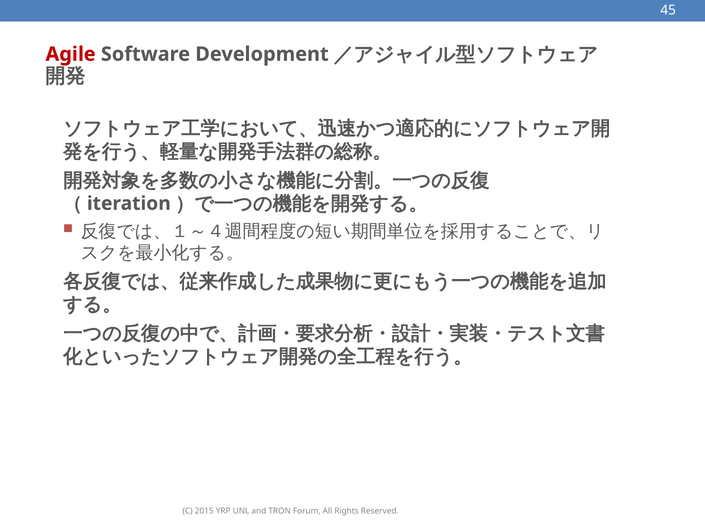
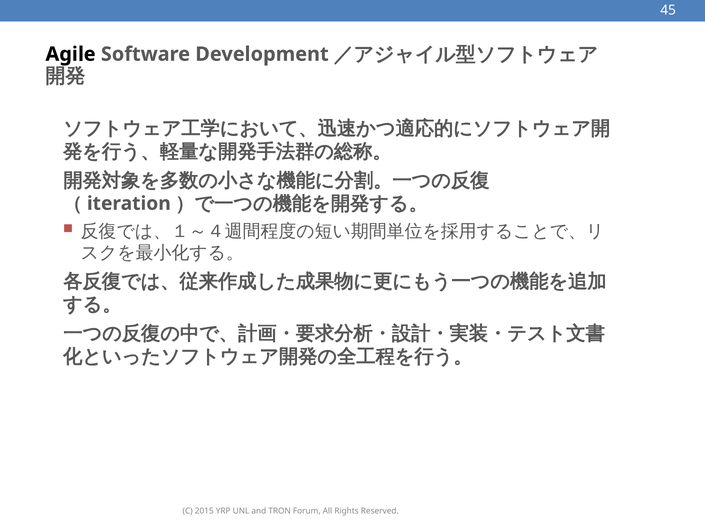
Agile colour: red -> black
